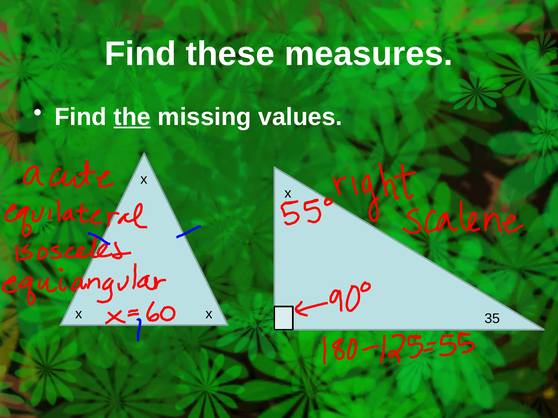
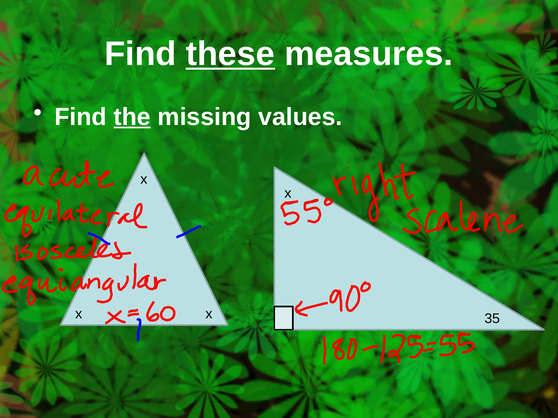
these underline: none -> present
